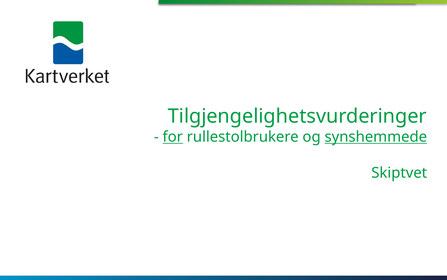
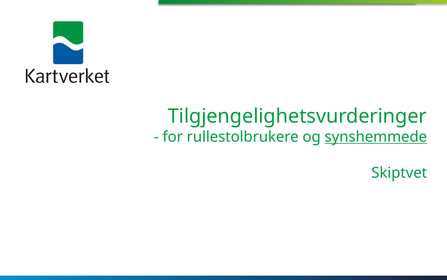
for underline: present -> none
